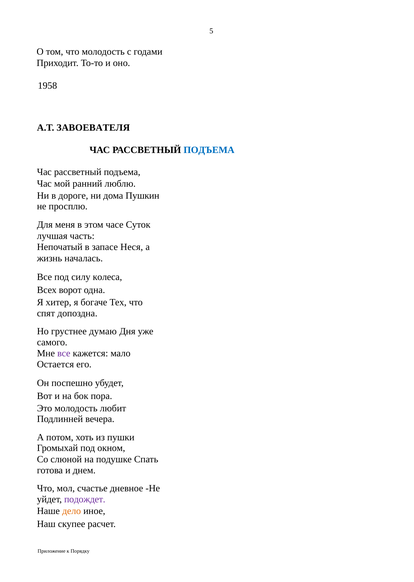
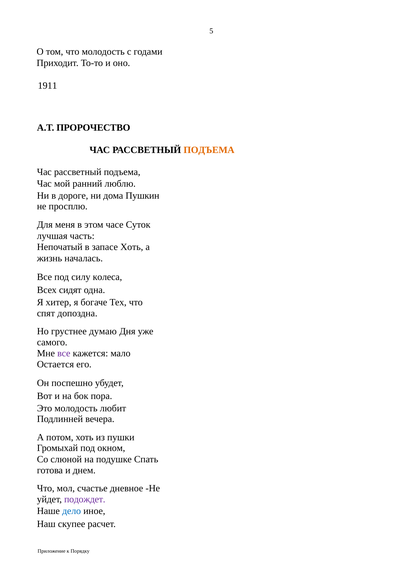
1958: 1958 -> 1911
ЗАВОЕВАТЕЛЯ: ЗАВОЕВАТЕЛЯ -> ПРОРОЧЕСТВО
ПОДЪЕМА at (209, 150) colour: blue -> orange
запасе Неся: Неся -> Хоть
ворот: ворот -> сидят
дело colour: orange -> blue
